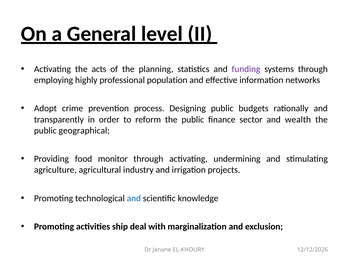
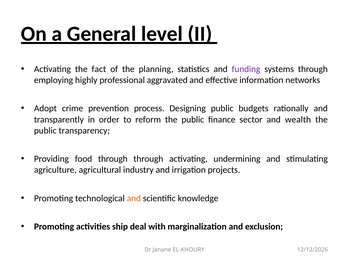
acts: acts -> fact
population: population -> aggravated
geographical: geographical -> transparency
food monitor: monitor -> through
and at (134, 198) colour: blue -> orange
